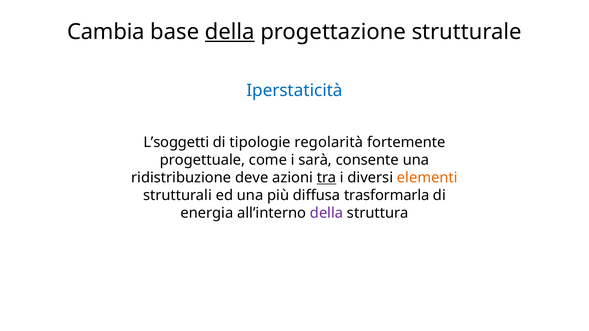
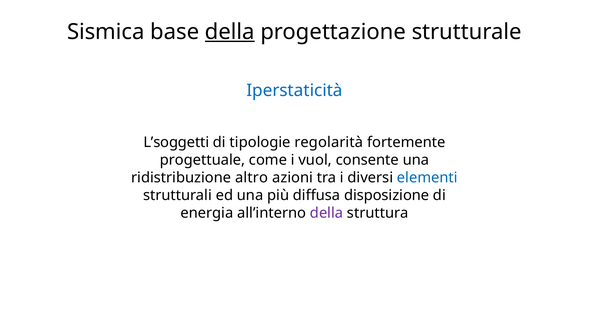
Cambia: Cambia -> Sismica
sarà: sarà -> vuol
deve: deve -> altro
tra underline: present -> none
elementi colour: orange -> blue
trasformarla: trasformarla -> disposizione
